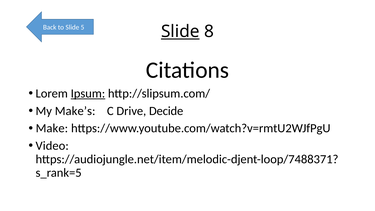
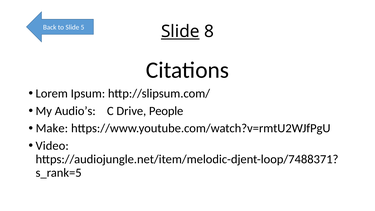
Ipsum underline: present -> none
Make’s: Make’s -> Audio’s
Decide: Decide -> People
